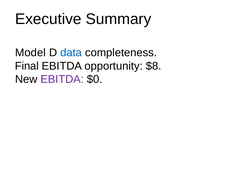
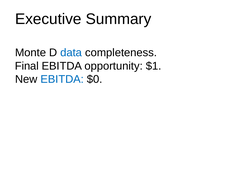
Model: Model -> Monte
$8: $8 -> $1
EBITDA at (62, 79) colour: purple -> blue
